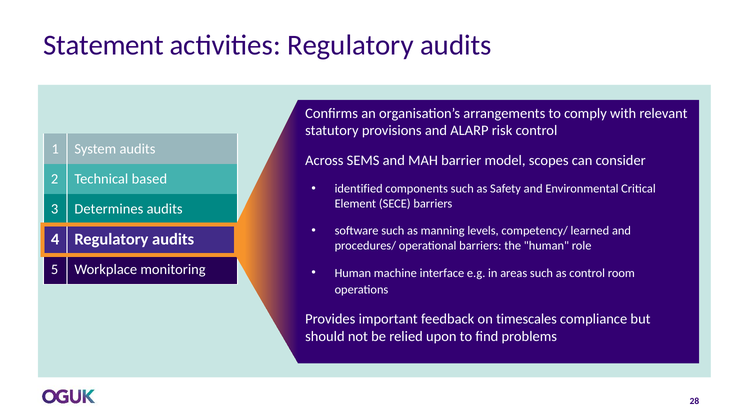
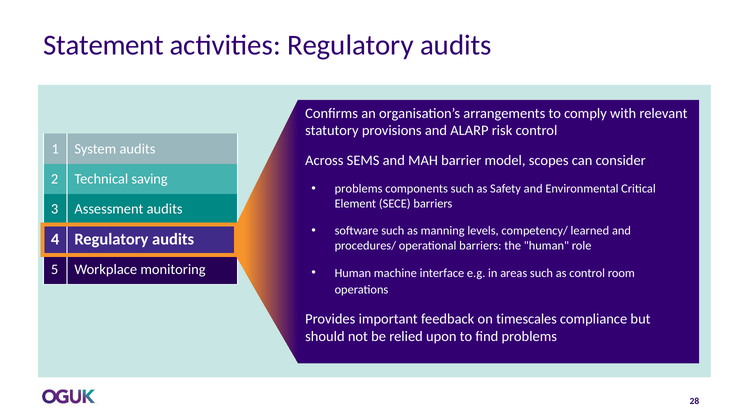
based: based -> saving
identified at (359, 189): identified -> problems
Determines: Determines -> Assessment
